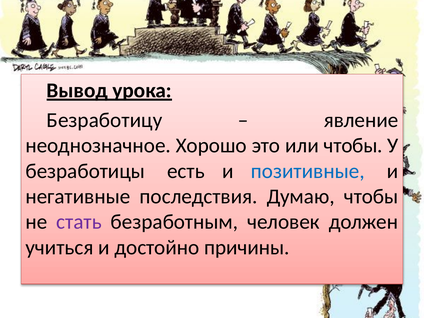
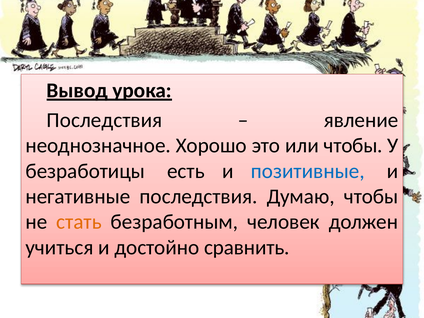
Безработицу at (104, 120): Безработицу -> Последствия
стать colour: purple -> orange
причины: причины -> сравнить
